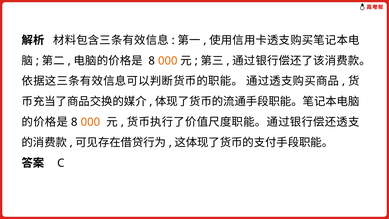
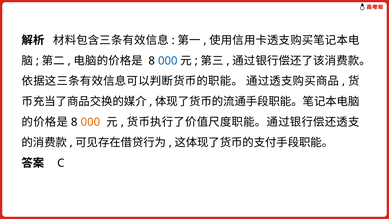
000 at (168, 61) colour: orange -> blue
